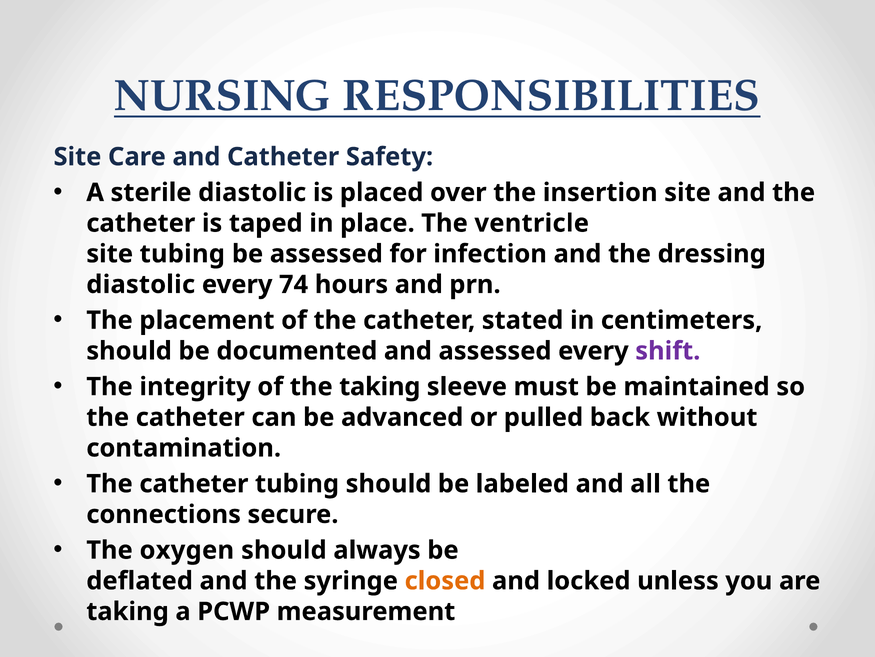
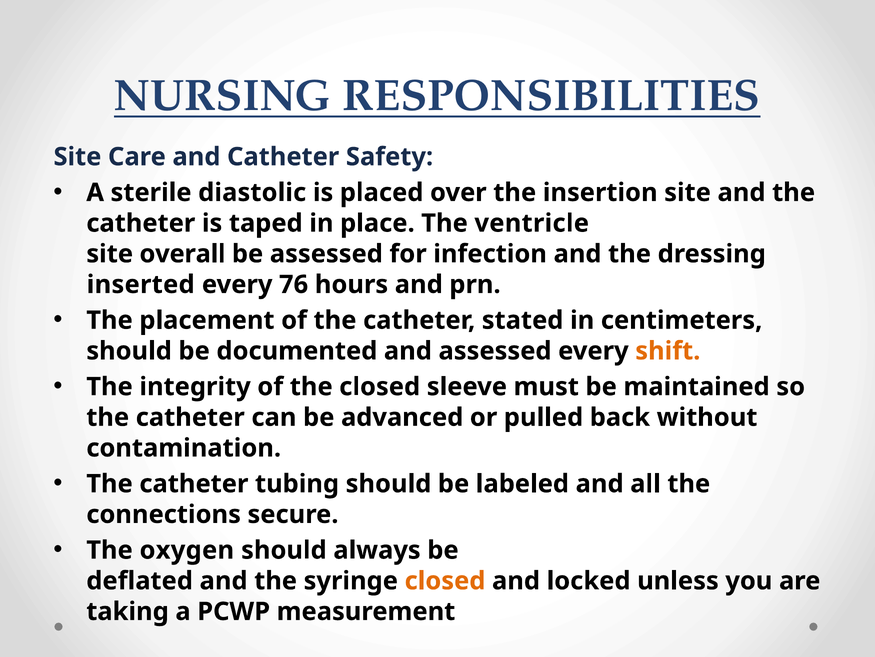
site tubing: tubing -> overall
diastolic at (141, 284): diastolic -> inserted
74: 74 -> 76
shift colour: purple -> orange
the taking: taking -> closed
